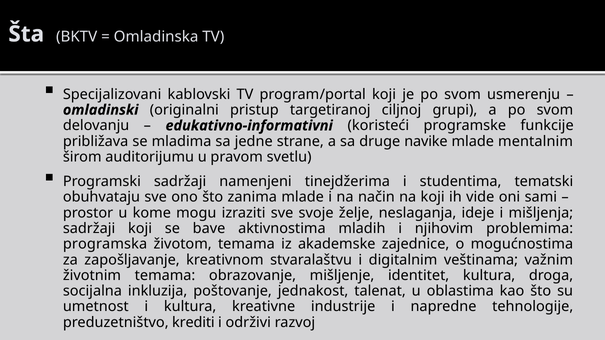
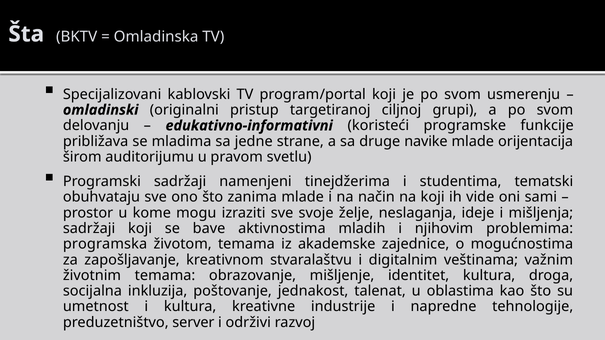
mentalnim: mentalnim -> orijentacija
krediti: krediti -> server
